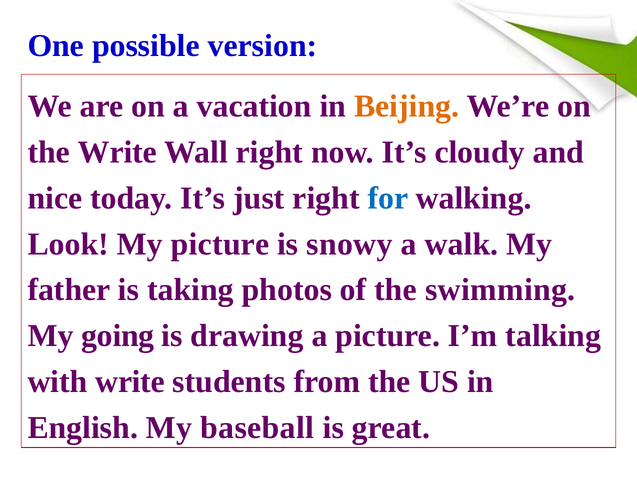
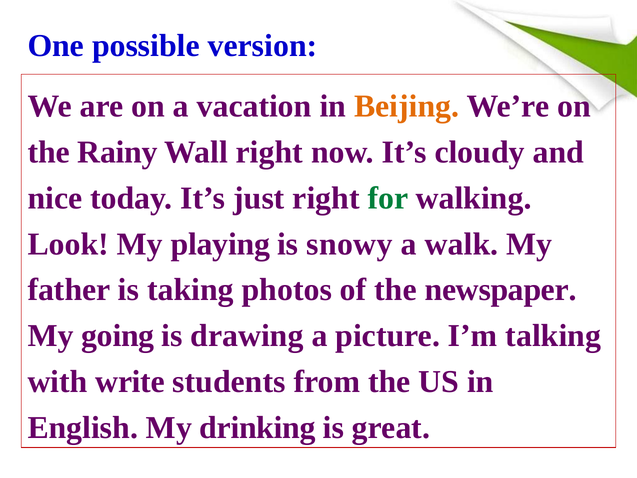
the Write: Write -> Rainy
for colour: blue -> green
My picture: picture -> playing
swimming: swimming -> newspaper
baseball: baseball -> drinking
